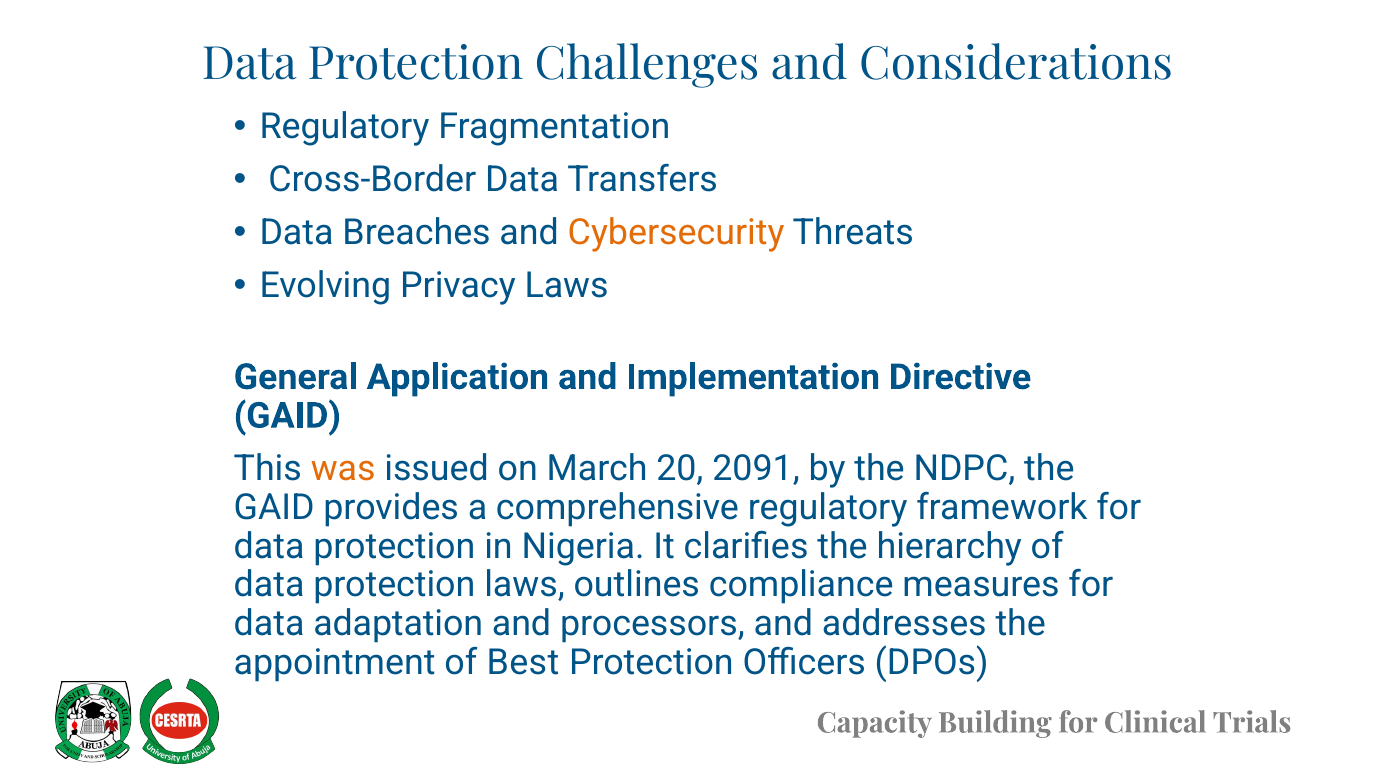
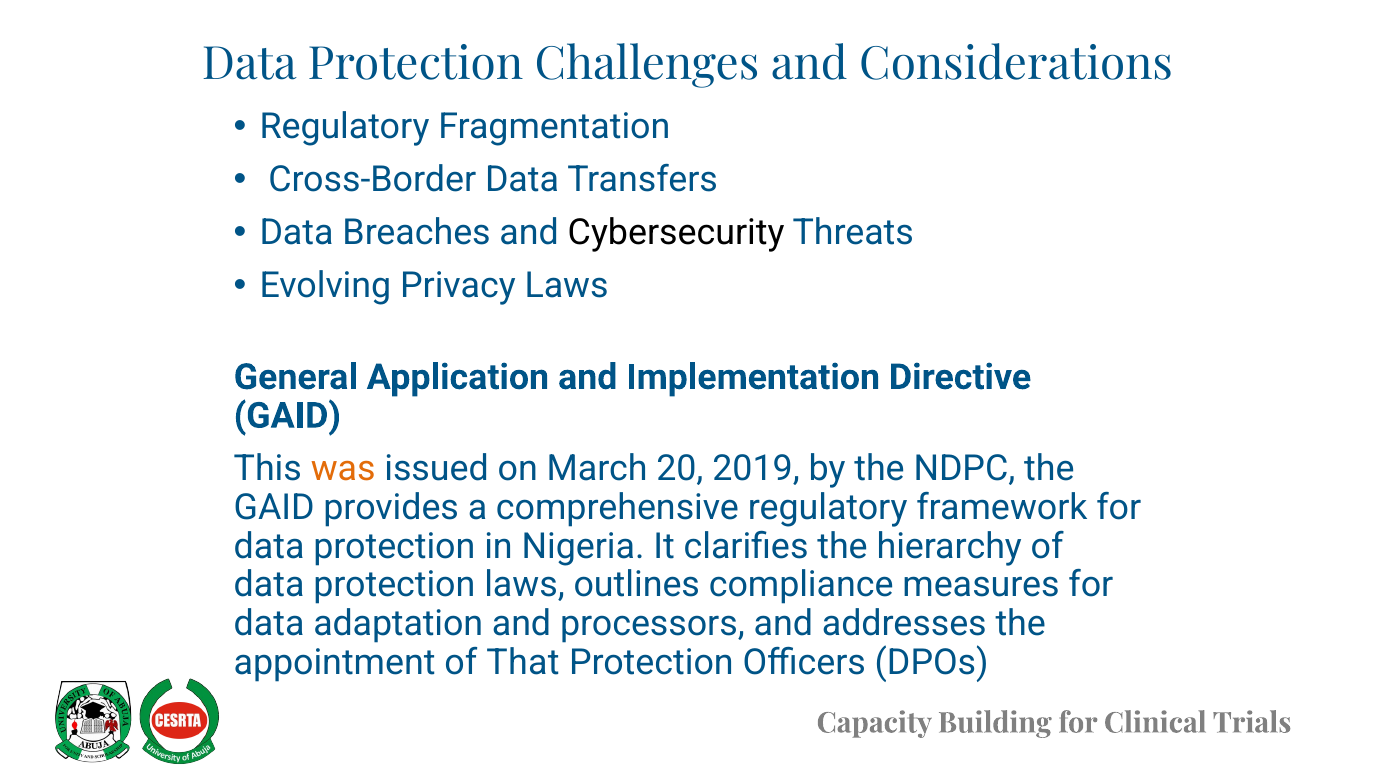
Cybersecurity colour: orange -> black
2091: 2091 -> 2019
Best: Best -> That
